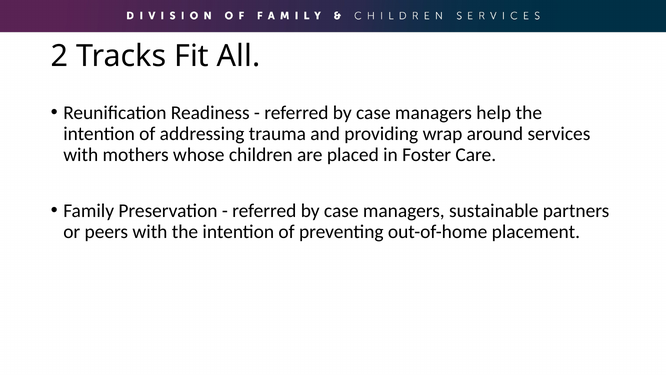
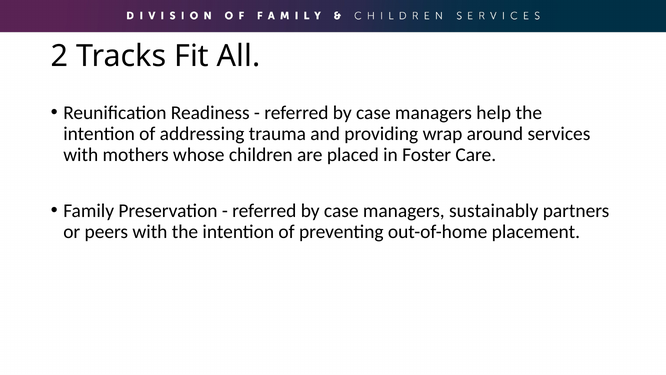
sustainable: sustainable -> sustainably
